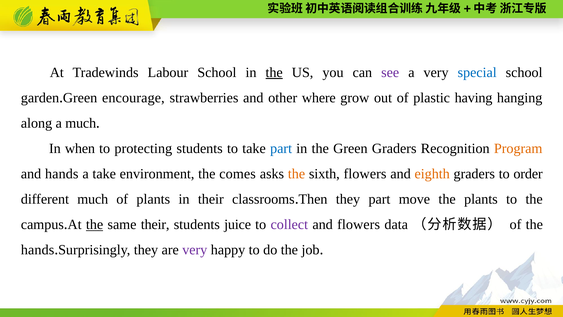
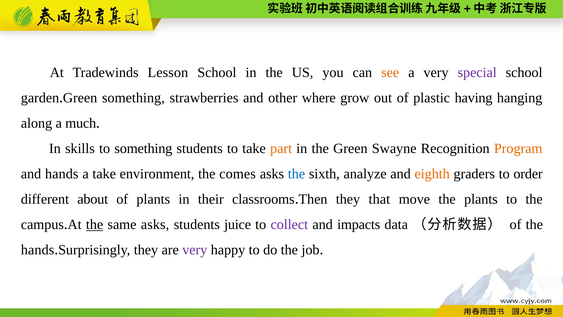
Labour: Labour -> Lesson
the at (274, 72) underline: present -> none
see colour: purple -> orange
special colour: blue -> purple
Green encourage: encourage -> something
when: when -> skills
to protecting: protecting -> something
part at (281, 148) colour: blue -> orange
Green Graders: Graders -> Swayne
the at (296, 174) colour: orange -> blue
sixth flowers: flowers -> analyze
different much: much -> about
they part: part -> that
same their: their -> asks
and flowers: flowers -> impacts
